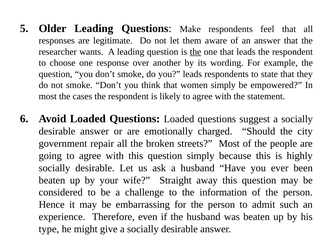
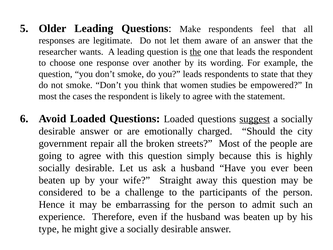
women simply: simply -> studies
suggest underline: none -> present
information: information -> participants
